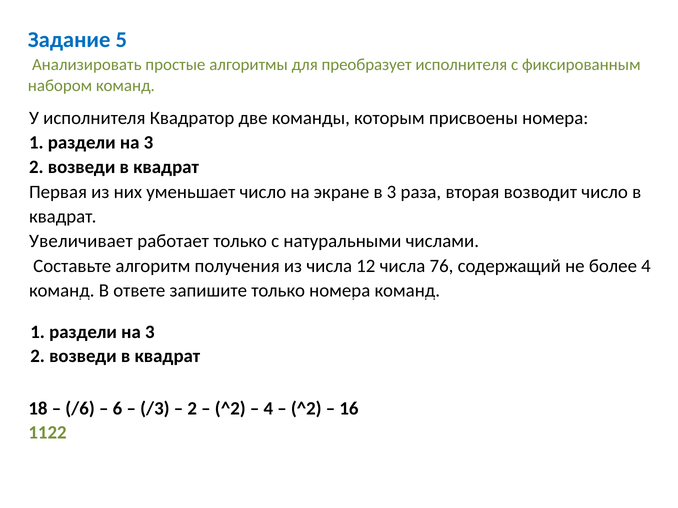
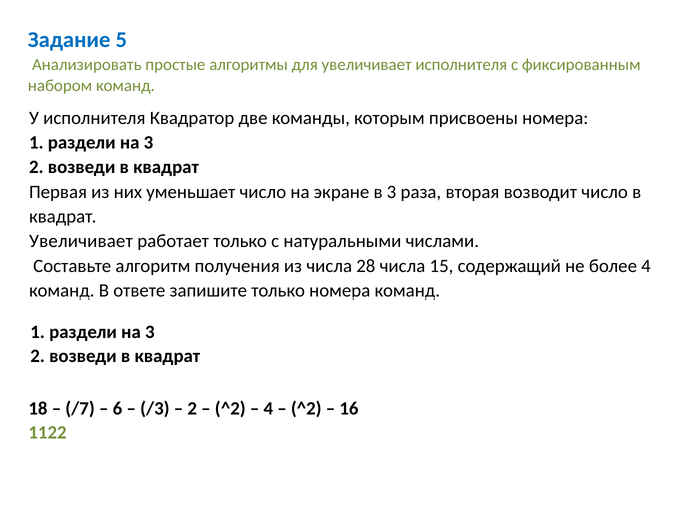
для преобразует: преобразует -> увеличивает
12: 12 -> 28
76: 76 -> 15
/6: /6 -> /7
